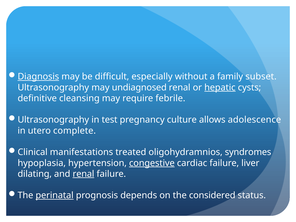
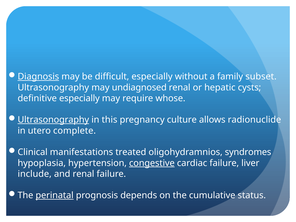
hepatic underline: present -> none
definitive cleansing: cleansing -> especially
febrile: febrile -> whose
Ultrasonography at (53, 120) underline: none -> present
test: test -> this
adolescence: adolescence -> radionuclide
dilating: dilating -> include
renal at (83, 174) underline: present -> none
considered: considered -> cumulative
